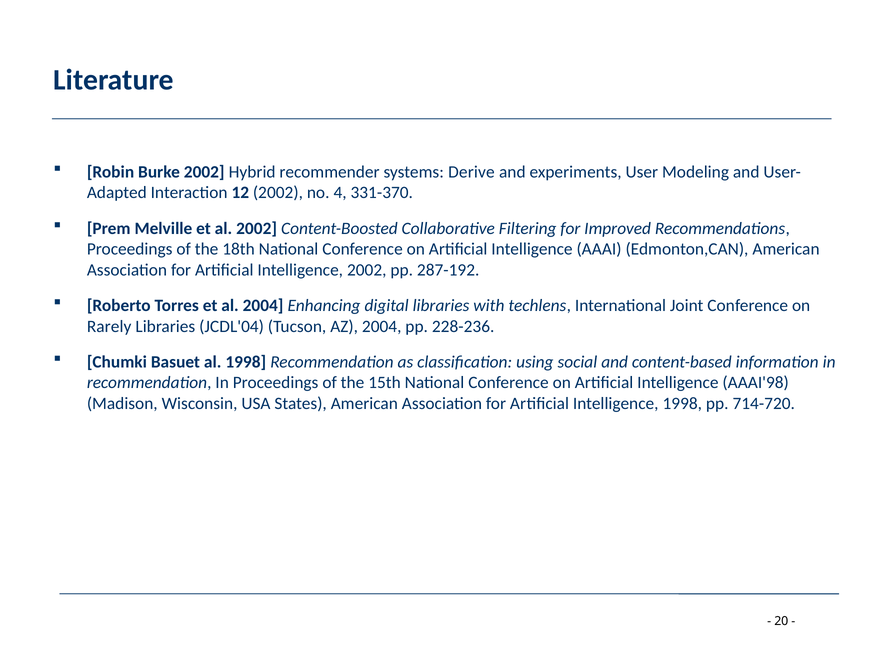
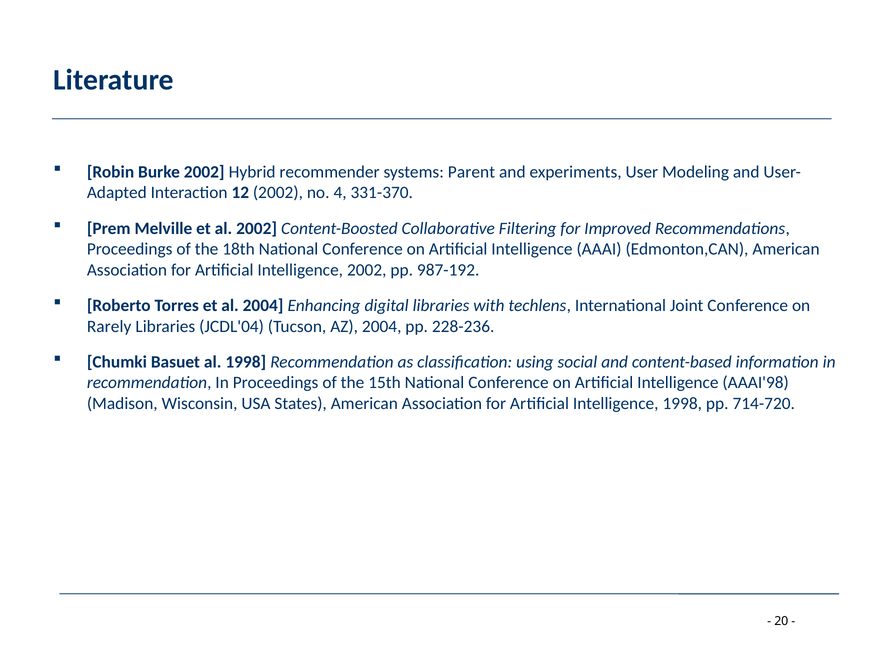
Derive: Derive -> Parent
287-192: 287-192 -> 987-192
